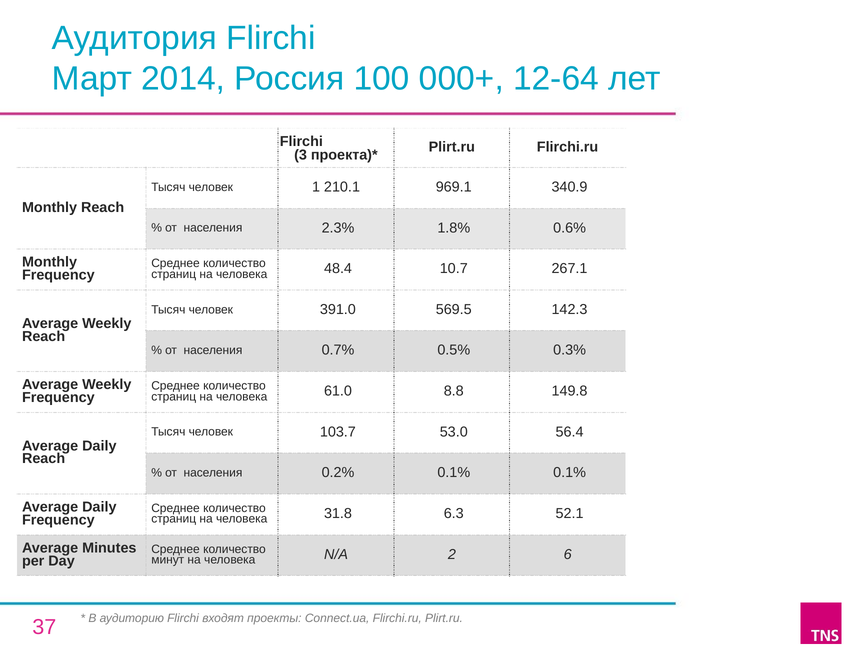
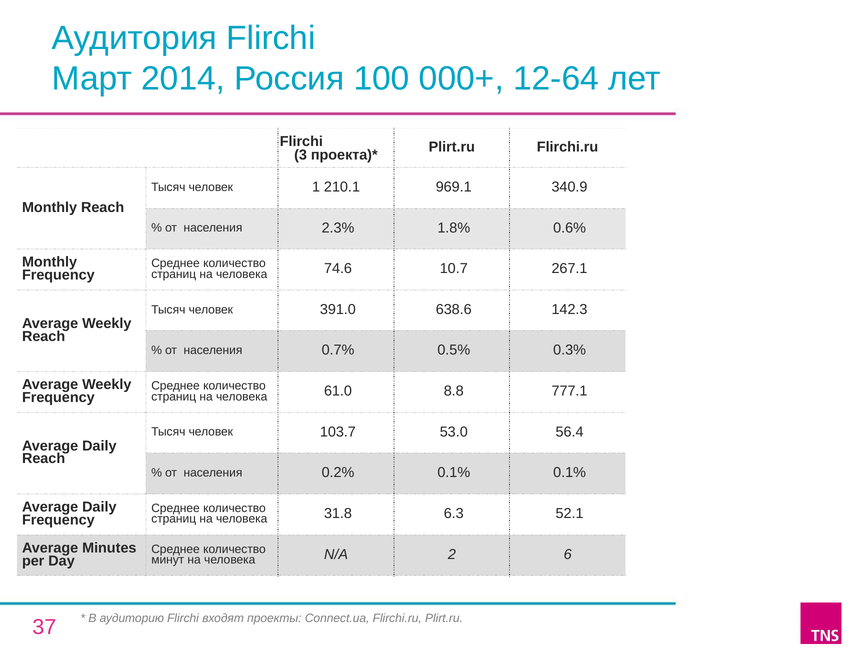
48.4: 48.4 -> 74.6
569.5: 569.5 -> 638.6
149.8: 149.8 -> 777.1
